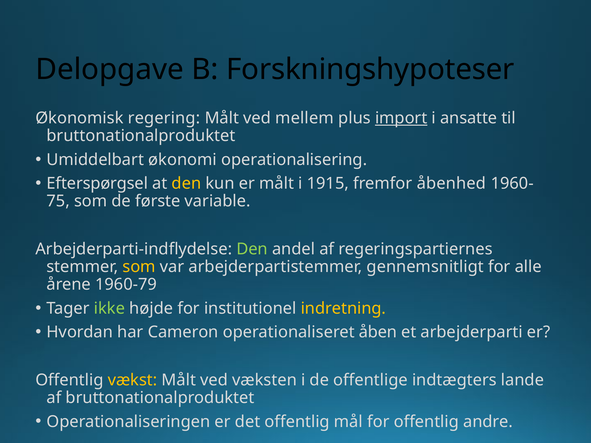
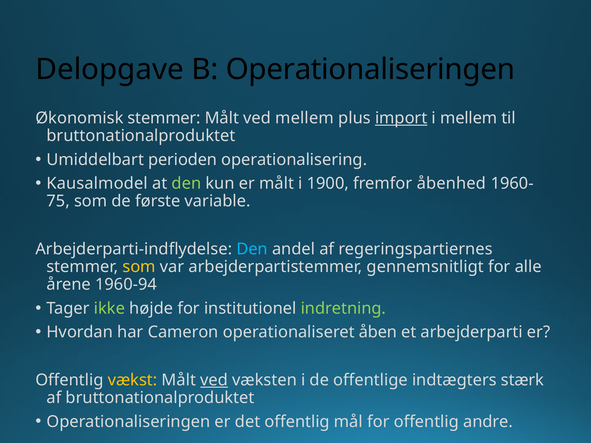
B Forskningshypoteser: Forskningshypoteser -> Operationaliseringen
Økonomisk regering: regering -> stemmer
i ansatte: ansatte -> mellem
økonomi: økonomi -> perioden
Efterspørgsel: Efterspørgsel -> Kausalmodel
den at (186, 184) colour: yellow -> light green
1915: 1915 -> 1900
Den at (252, 249) colour: light green -> light blue
1960-79: 1960-79 -> 1960-94
indretning colour: yellow -> light green
ved at (214, 380) underline: none -> present
lande: lande -> stærk
